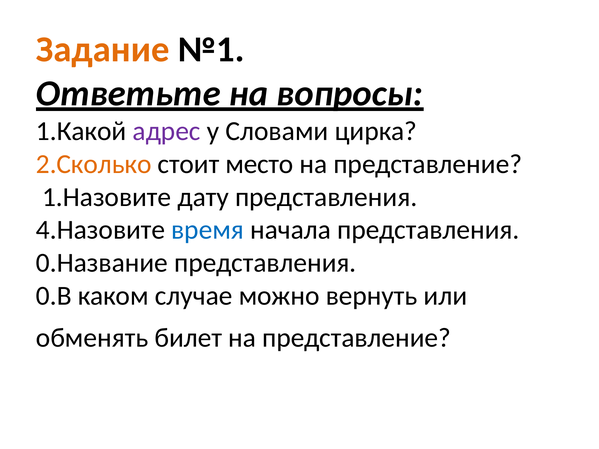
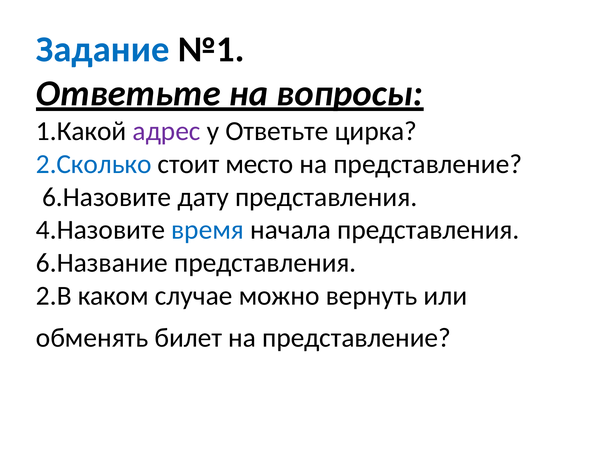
Задание colour: orange -> blue
у Словами: Словами -> Ответьте
2.Сколько colour: orange -> blue
1.Назовите: 1.Назовите -> 6.Назовите
0.Название: 0.Название -> 6.Название
0.В: 0.В -> 2.В
